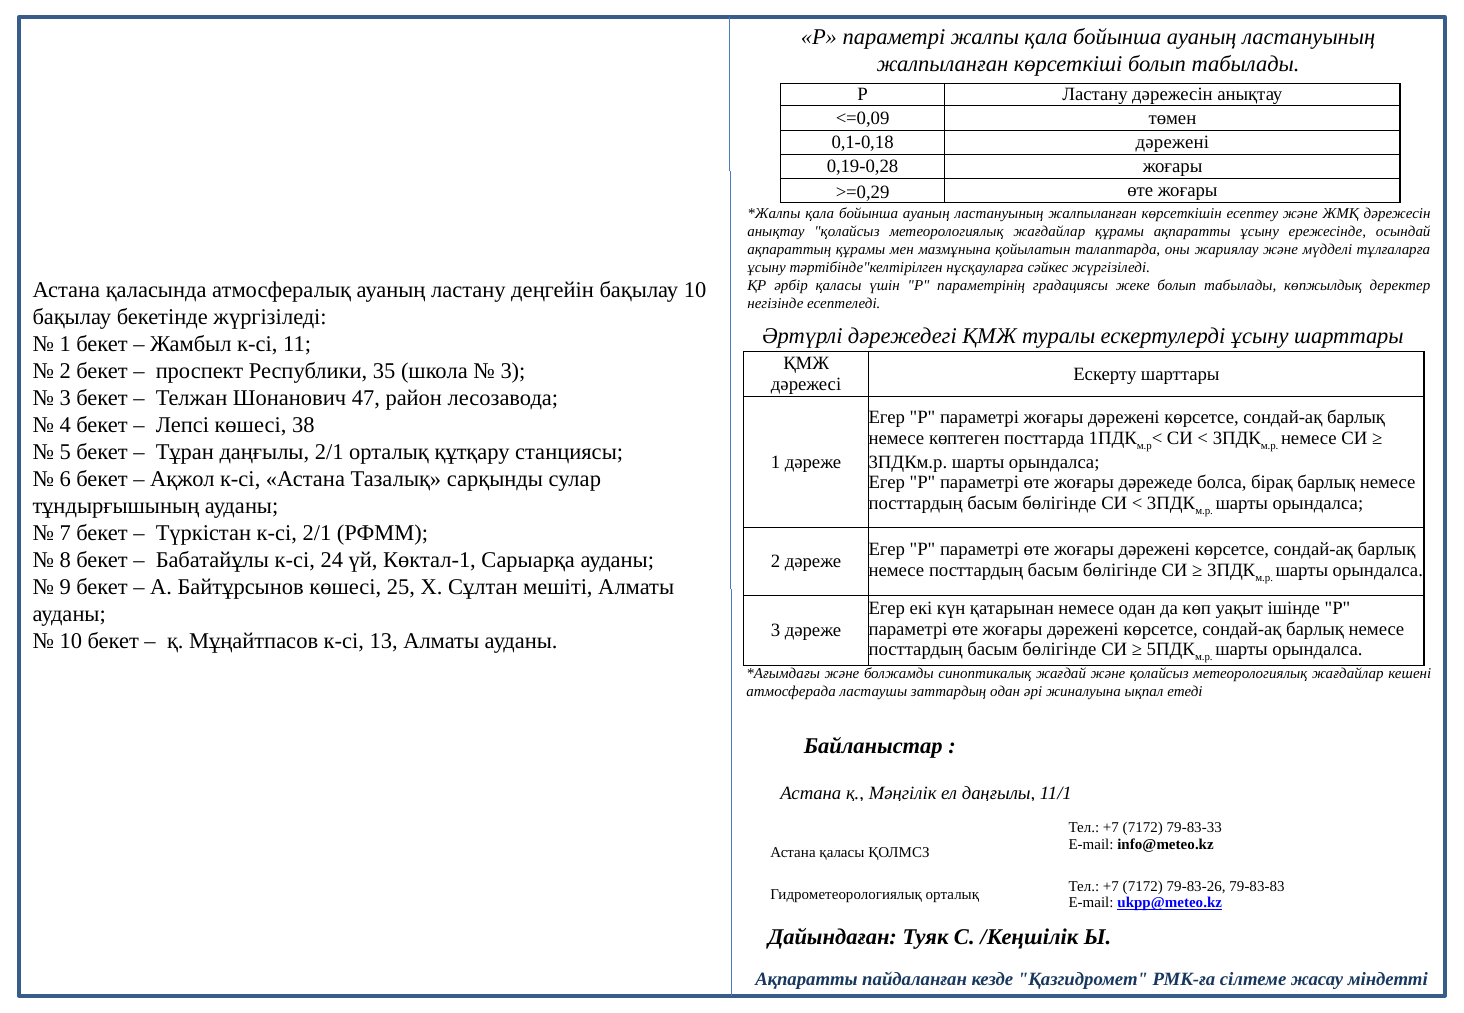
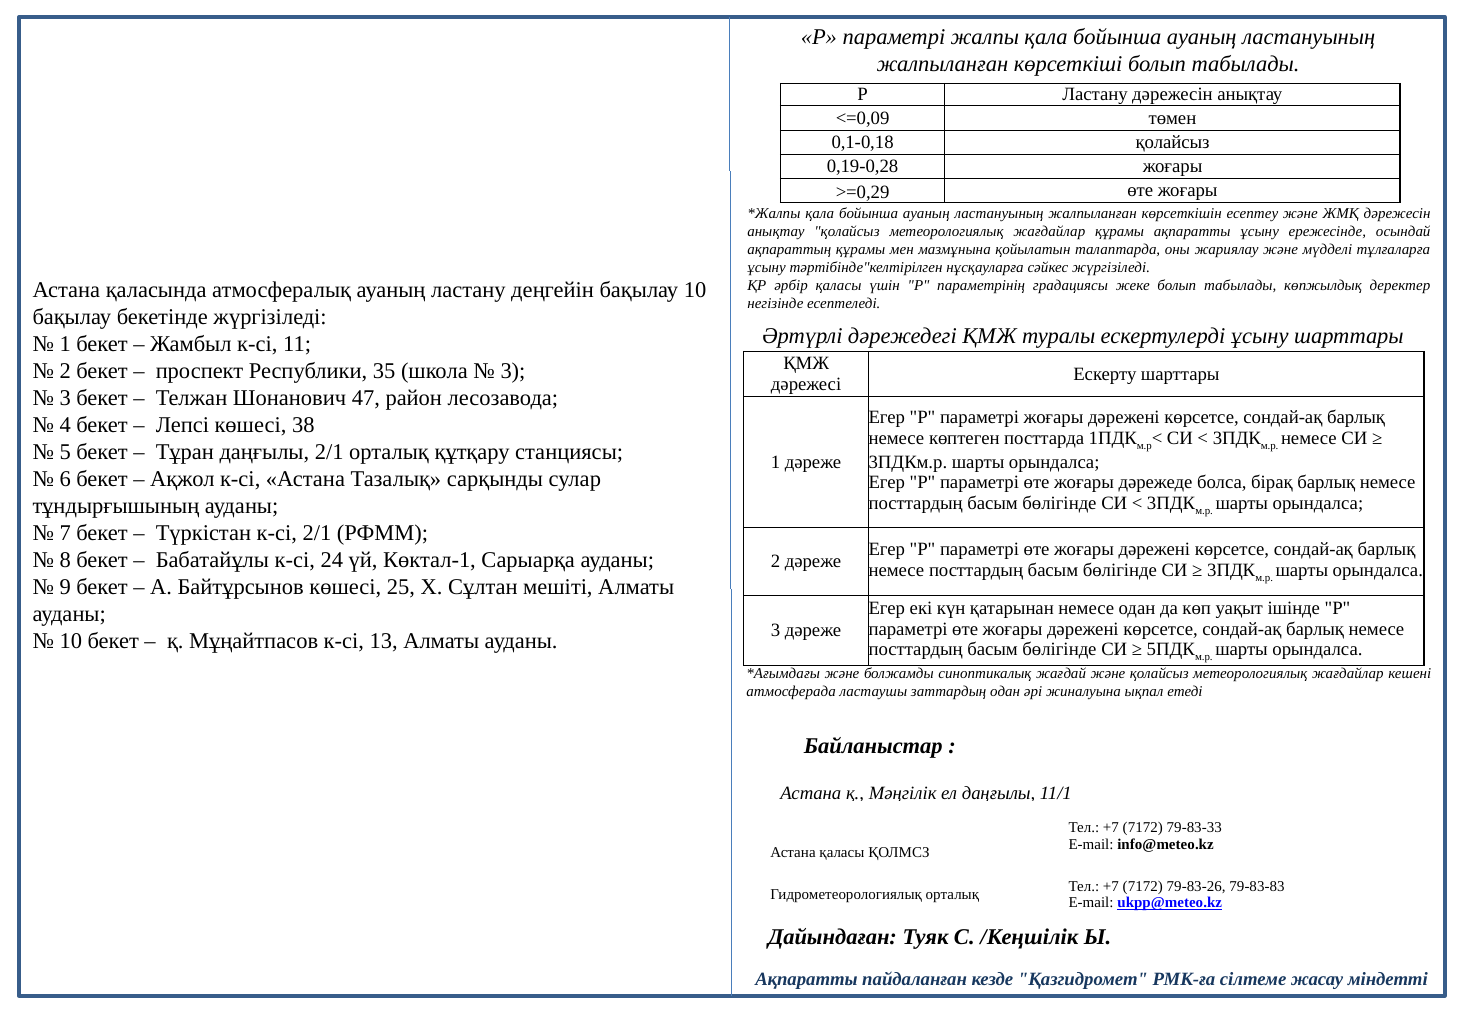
0,1-0,18 дәрежені: дәрежені -> қолайсыз
